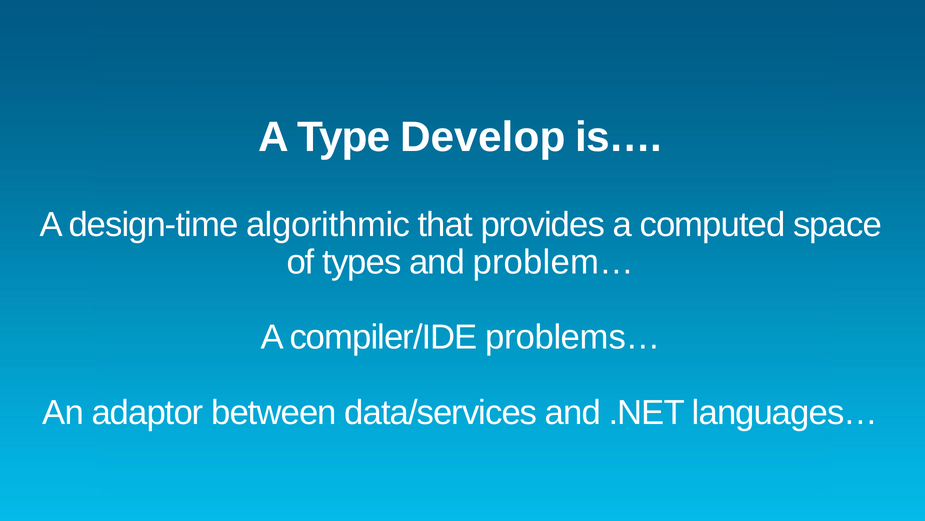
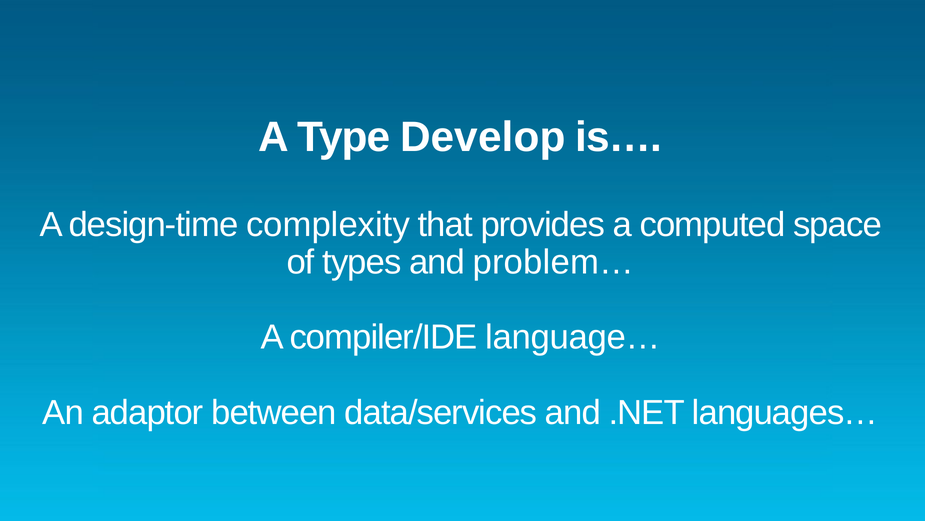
algorithmic: algorithmic -> complexity
problems…: problems… -> language…
